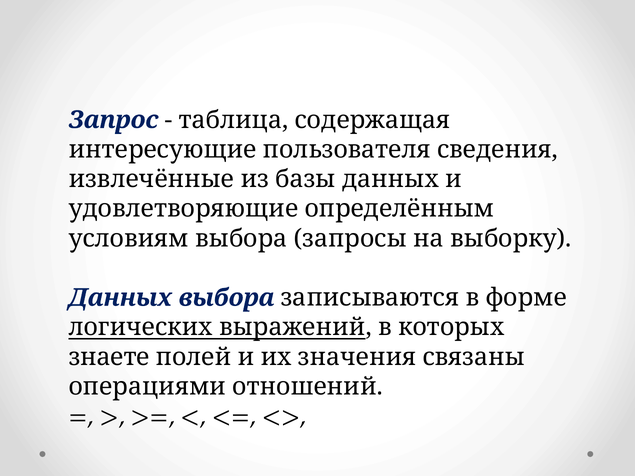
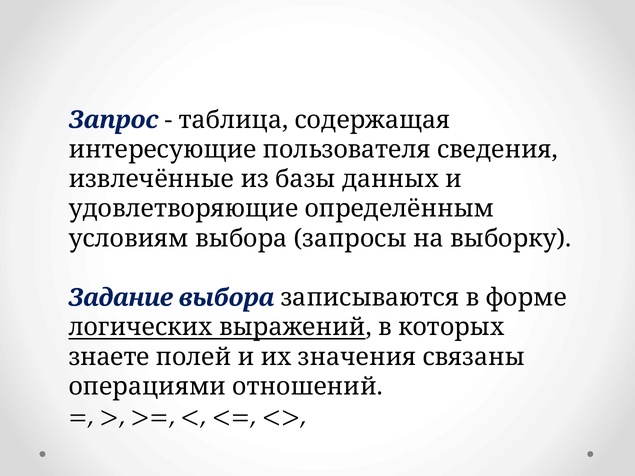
Данных at (120, 298): Данных -> Задание
